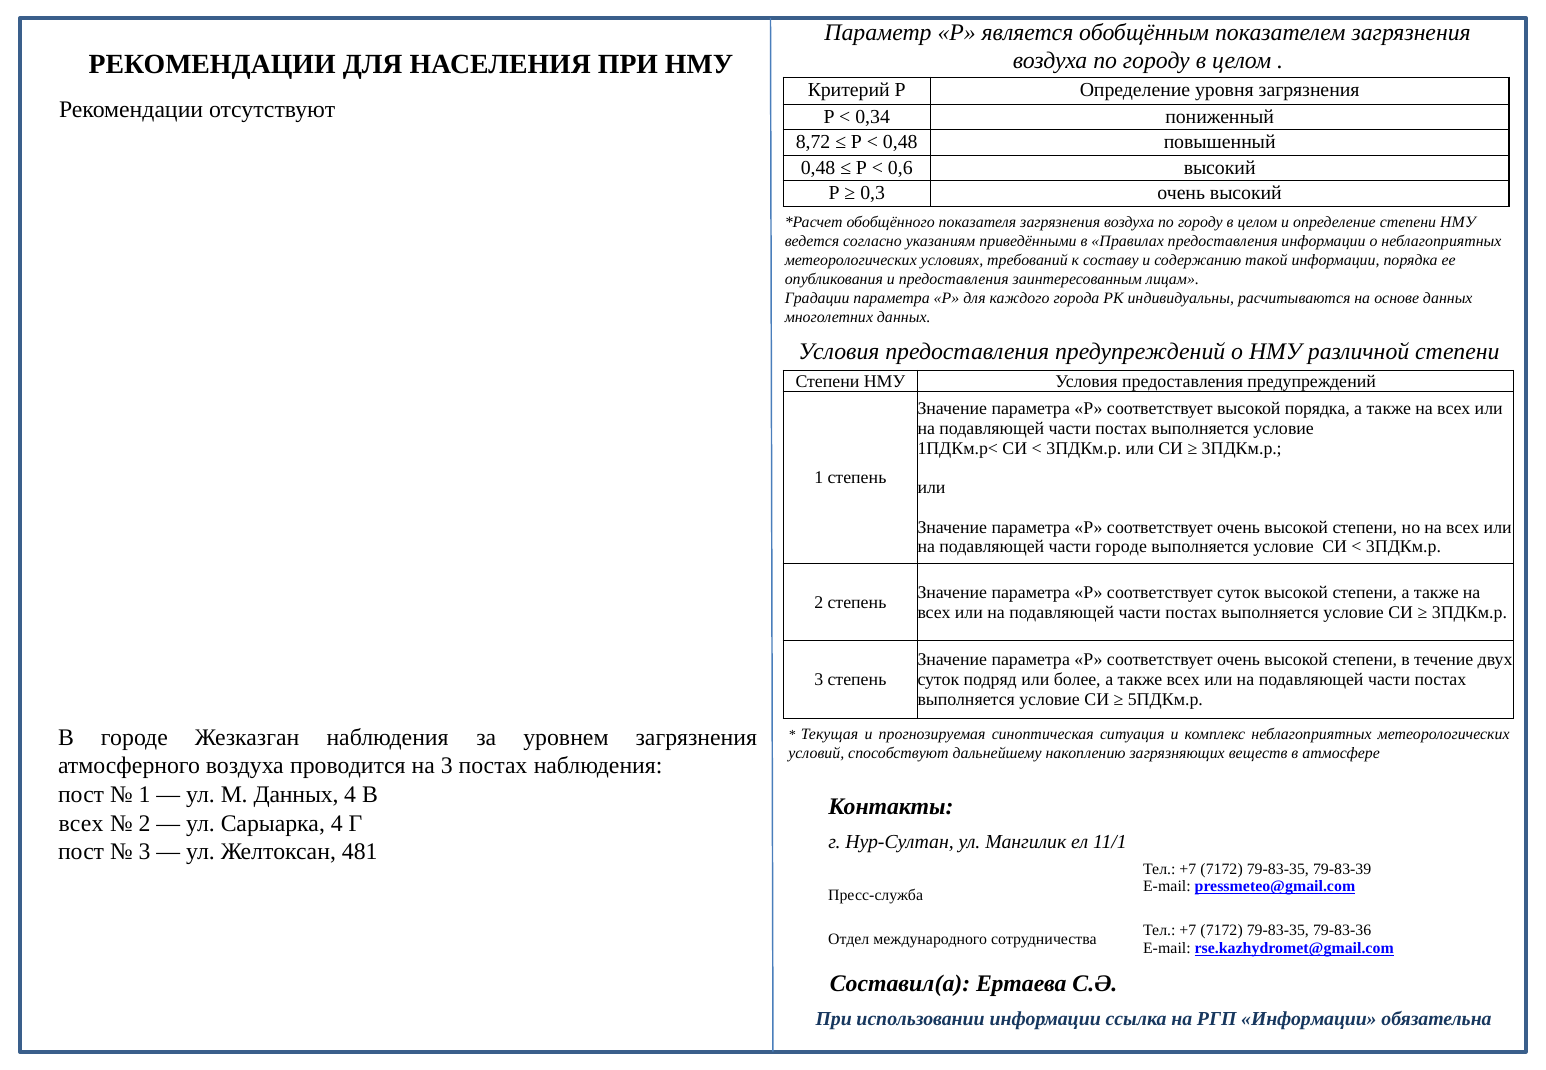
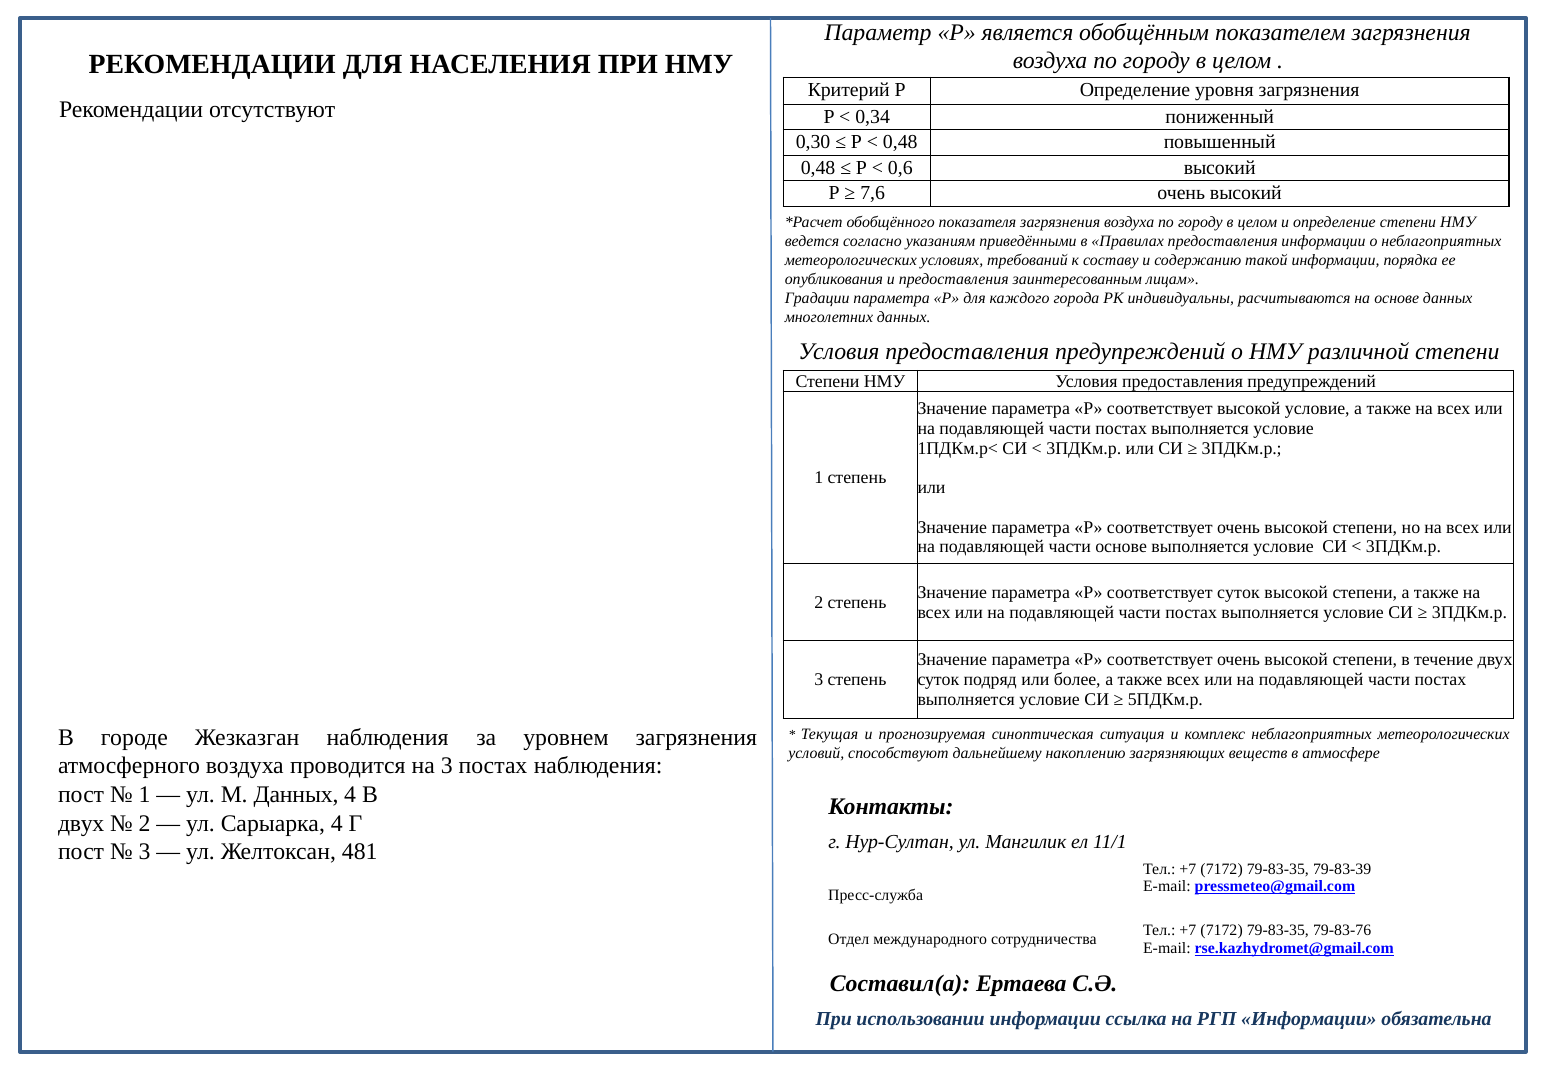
8,72: 8,72 -> 0,30
0,3: 0,3 -> 7,6
высокой порядка: порядка -> условие
части городе: городе -> основе
всех at (81, 823): всех -> двух
79-83-36: 79-83-36 -> 79-83-76
